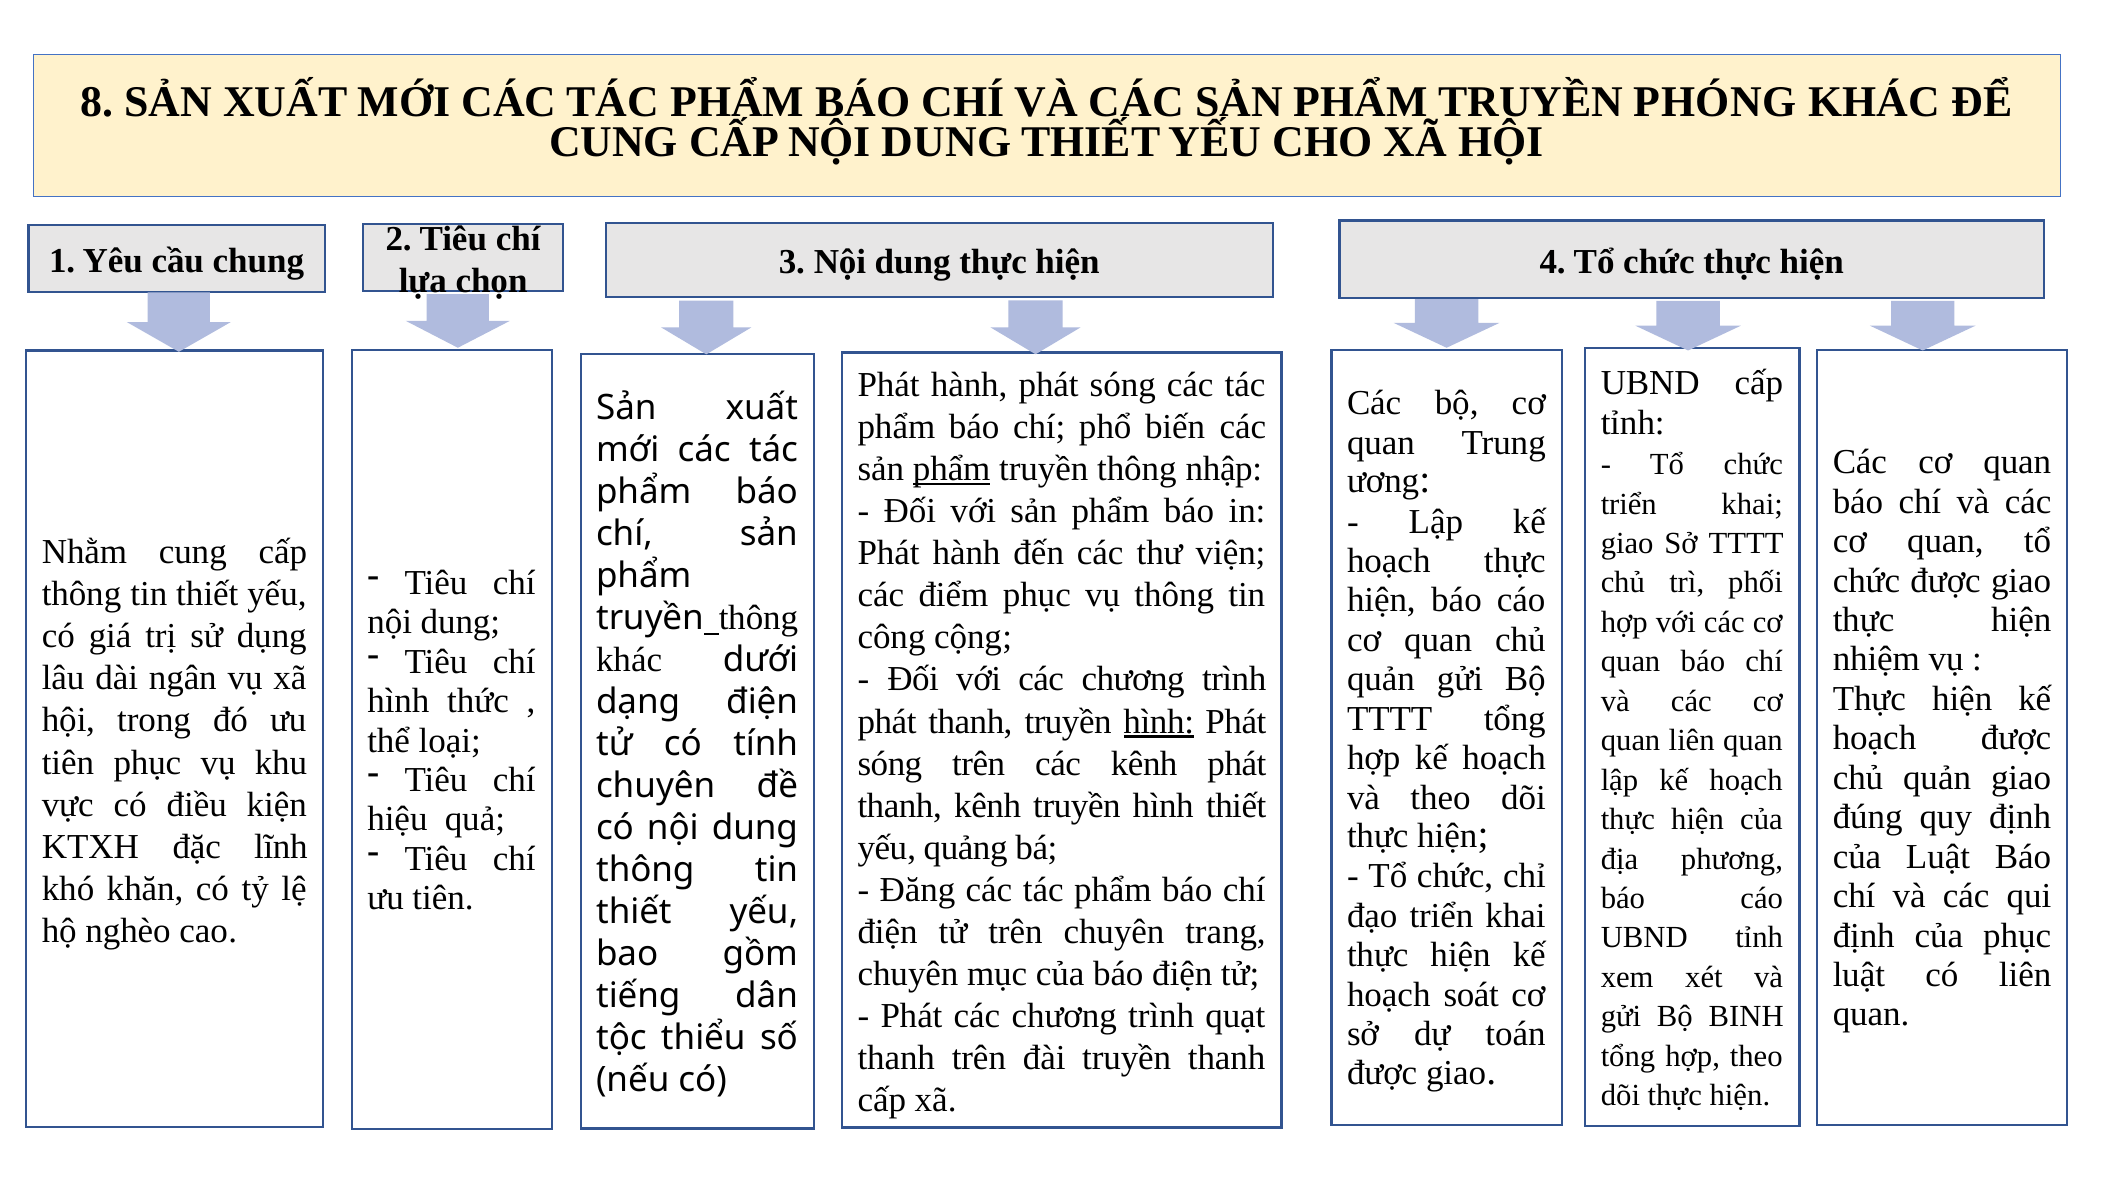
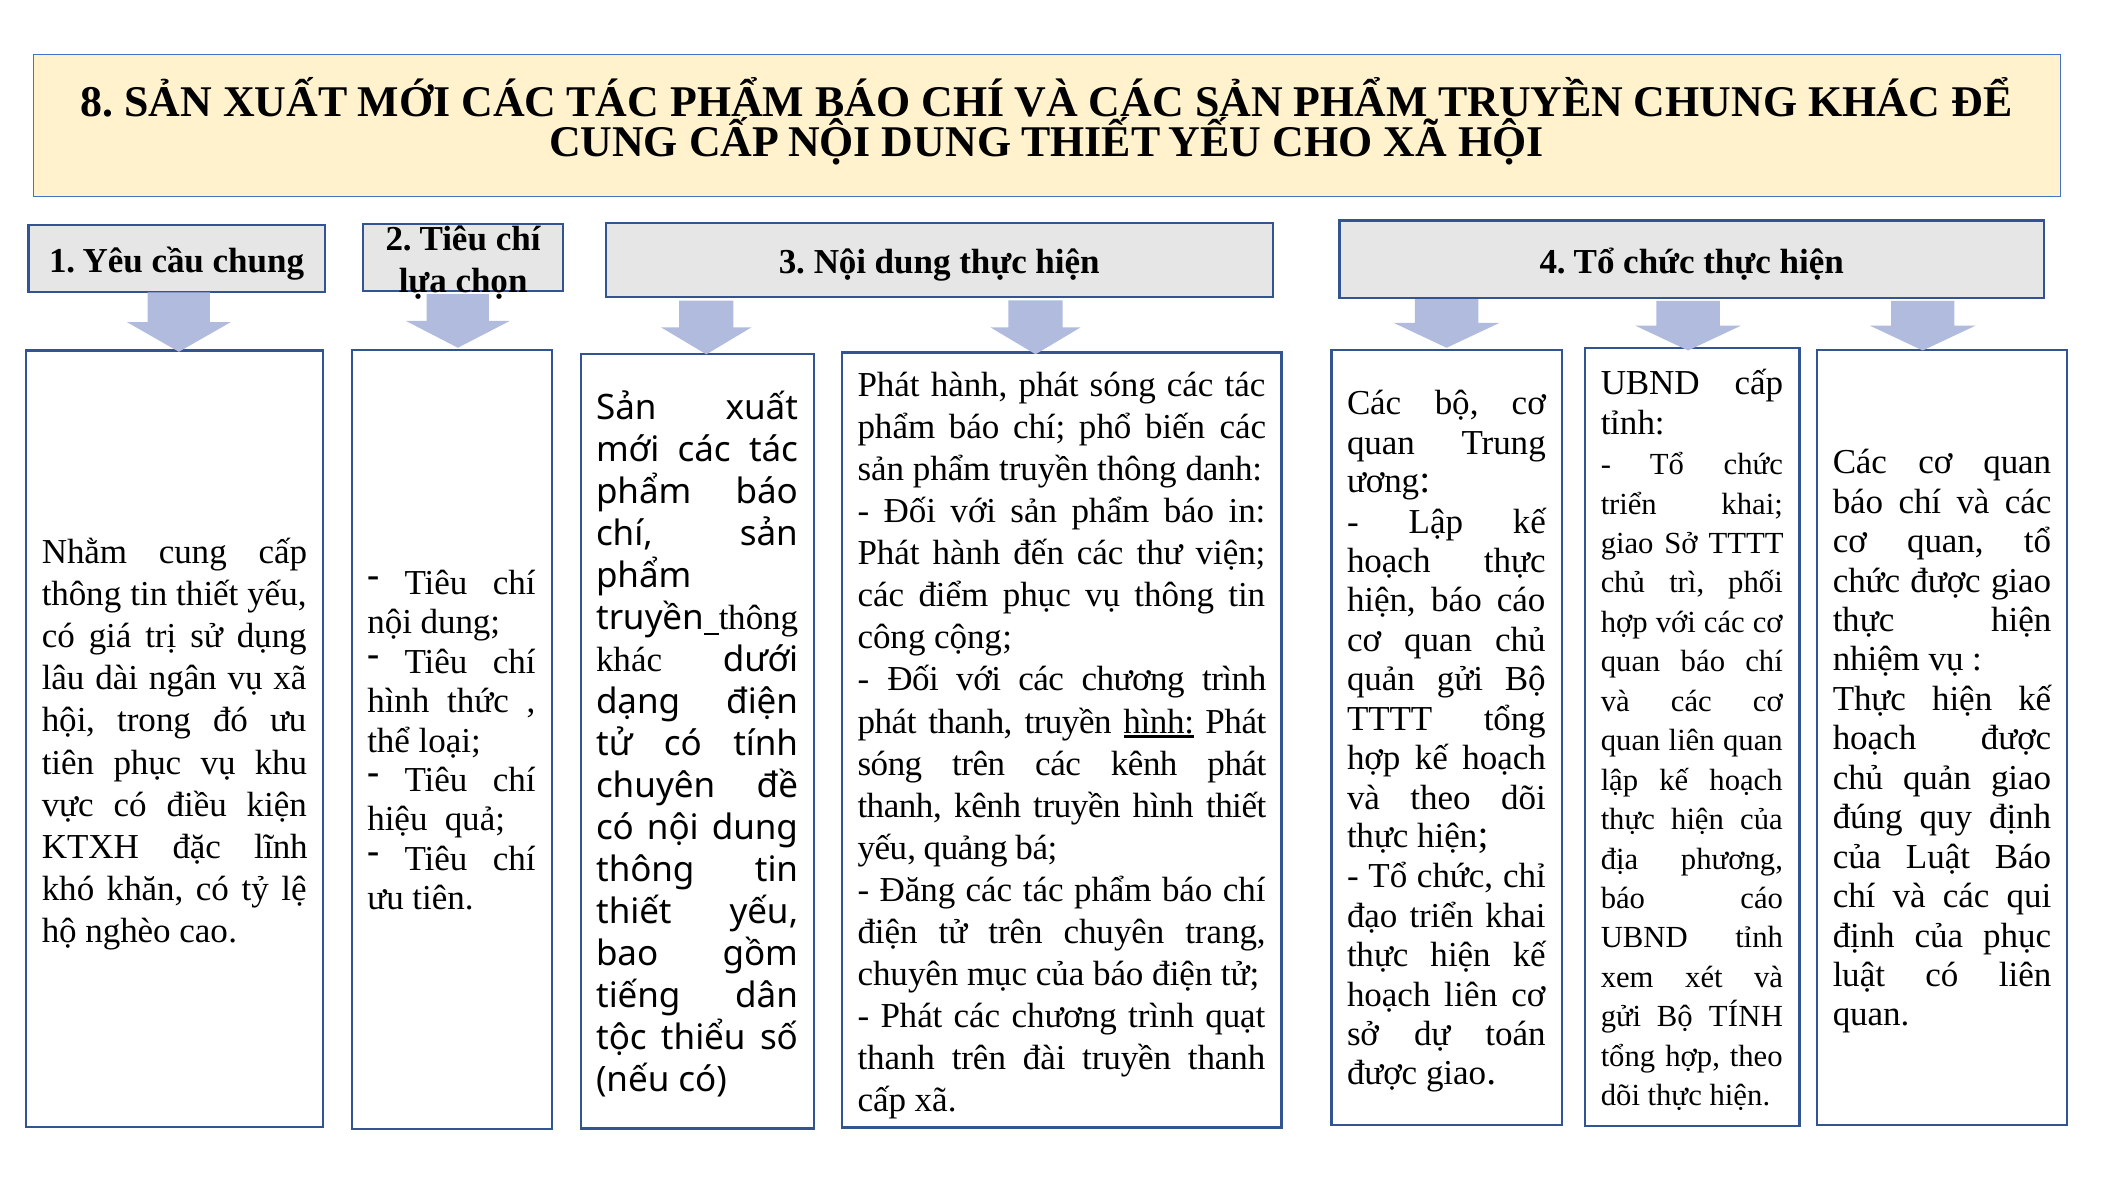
TRUYỀN PHÓNG: PHÓNG -> CHUNG
phẩm at (952, 469) underline: present -> none
nhập: nhập -> danh
hoạch soát: soát -> liên
Bộ BINH: BINH -> TÍNH
